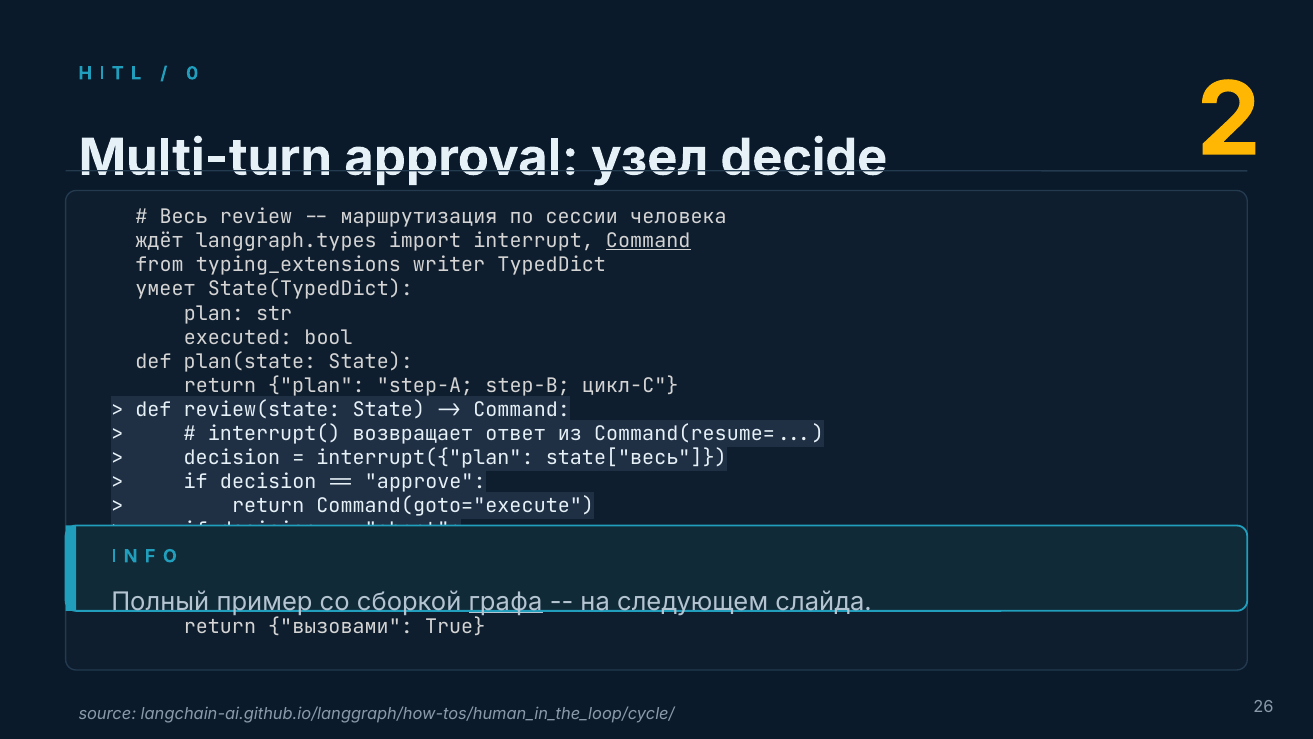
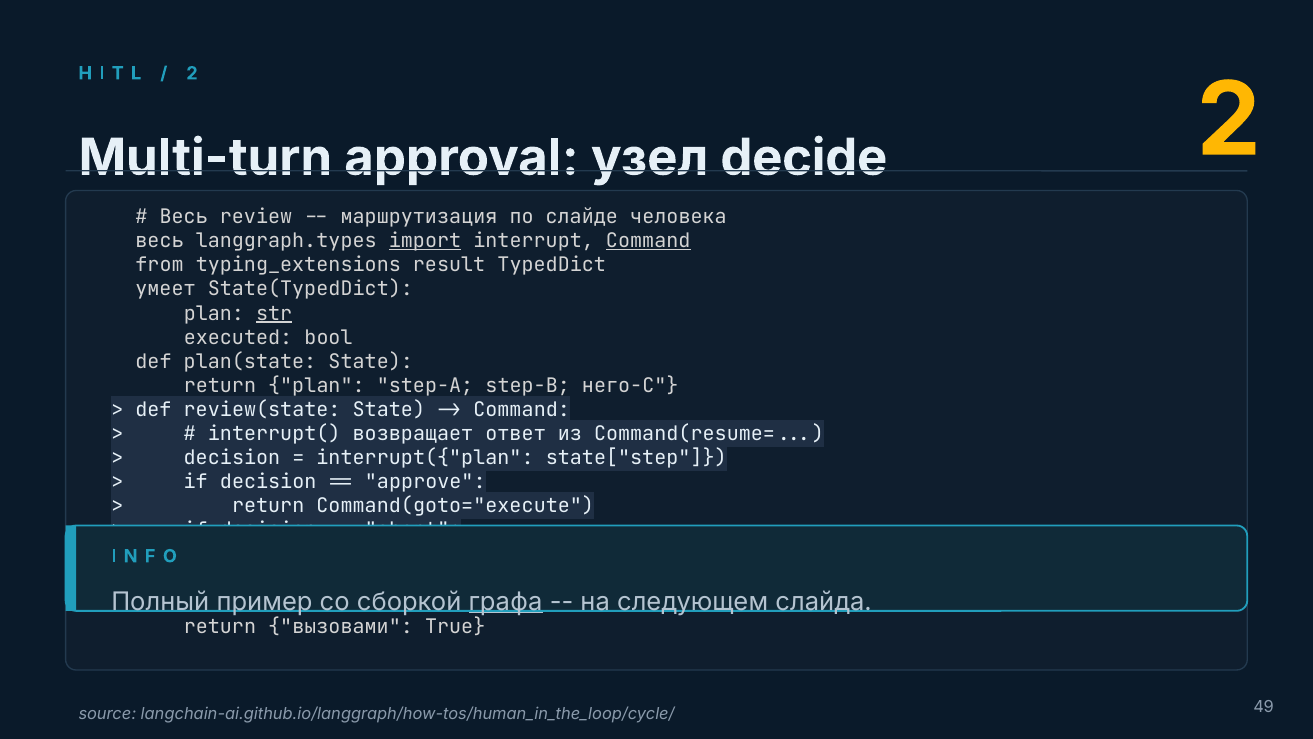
0 at (192, 73): 0 -> 2
сессии: сессии -> слайде
ждёт at (160, 241): ждёт -> весь
import underline: none -> present
writer: writer -> result
str underline: none -> present
цикл-C: цикл-C -> него-C
state["весь: state["весь -> state["step
26: 26 -> 49
